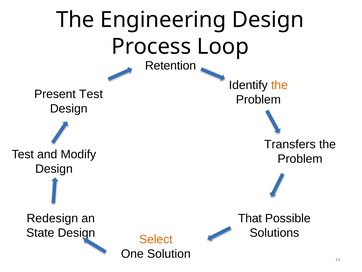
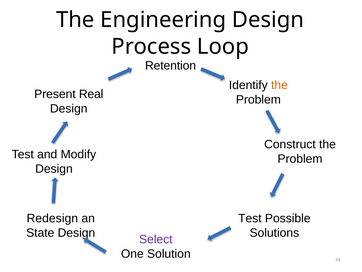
Present Test: Test -> Real
Transfers: Transfers -> Construct
That at (250, 218): That -> Test
Select colour: orange -> purple
